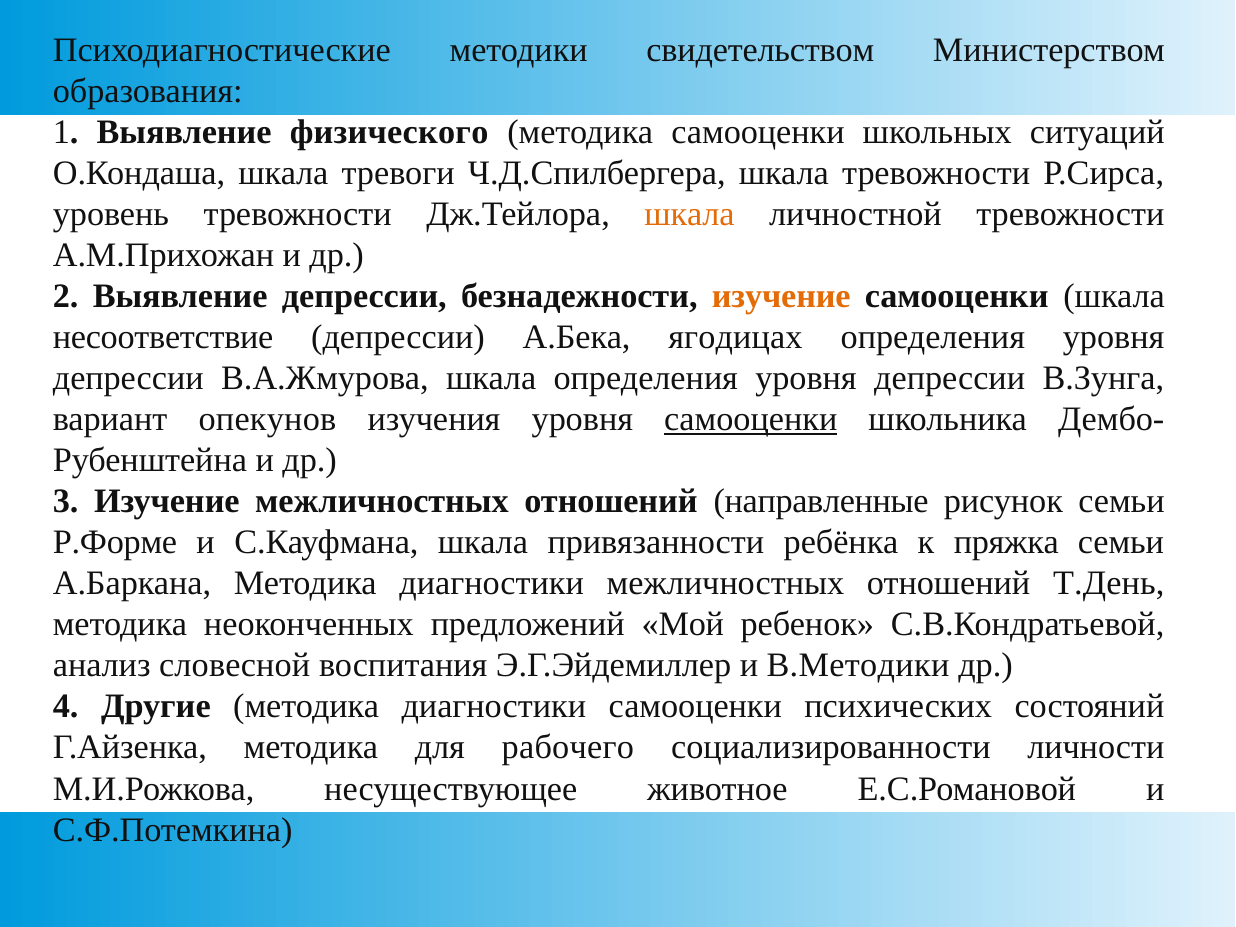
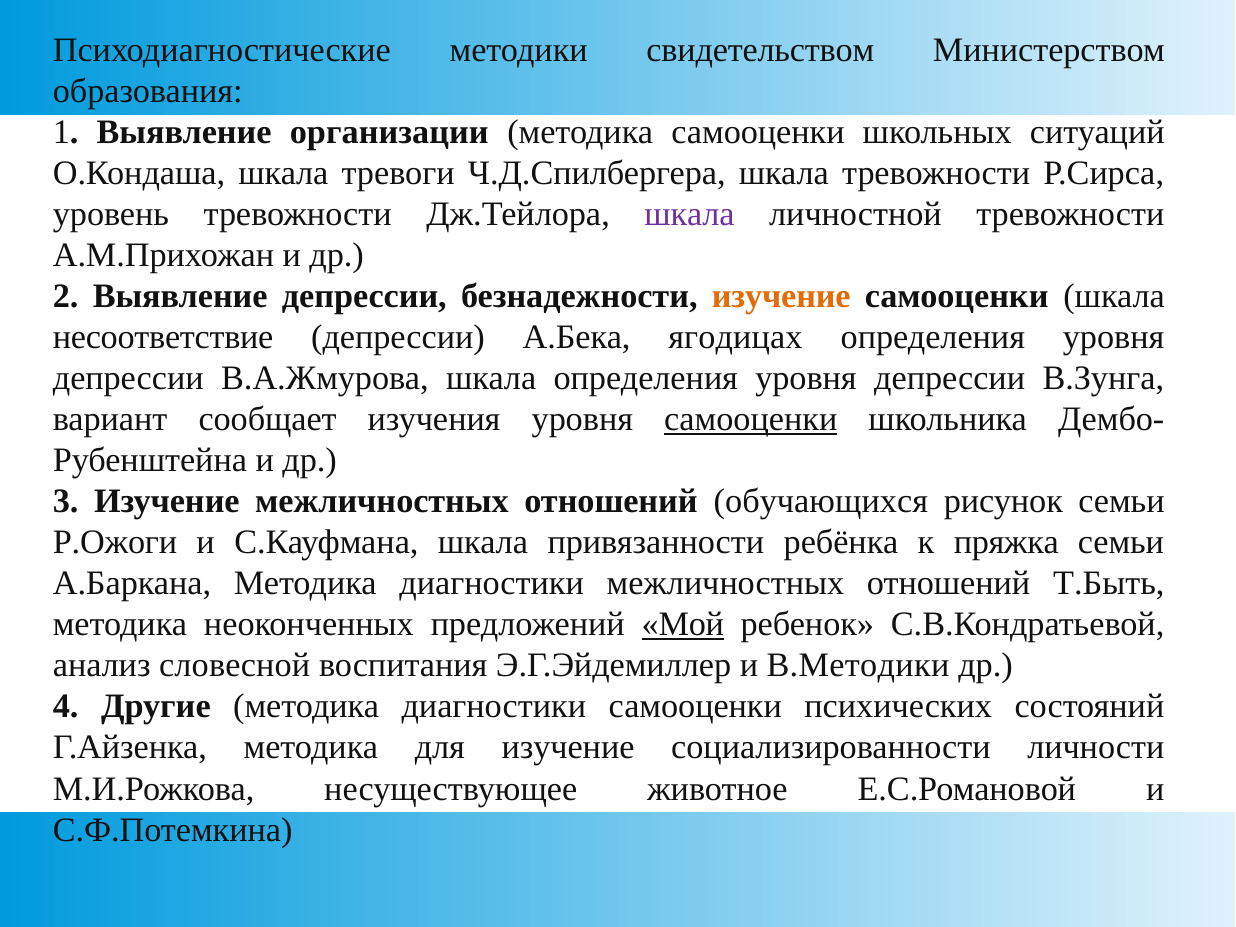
физического: физического -> организации
шкала at (689, 214) colour: orange -> purple
опекунов: опекунов -> сообщает
направленные: направленные -> обучающихся
Р.Форме: Р.Форме -> Р.Ожоги
Т.День: Т.День -> Т.Быть
Мой underline: none -> present
для рабочего: рабочего -> изучение
